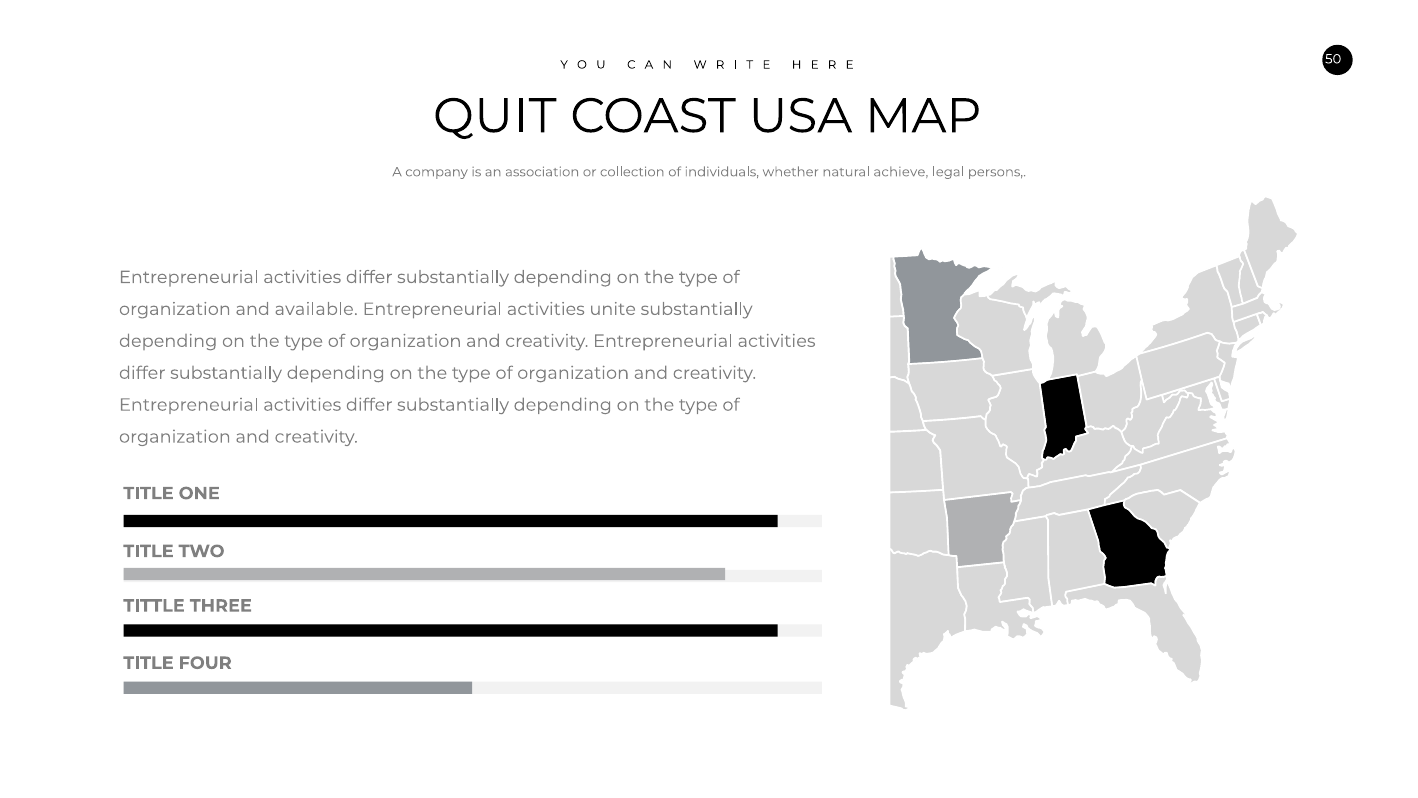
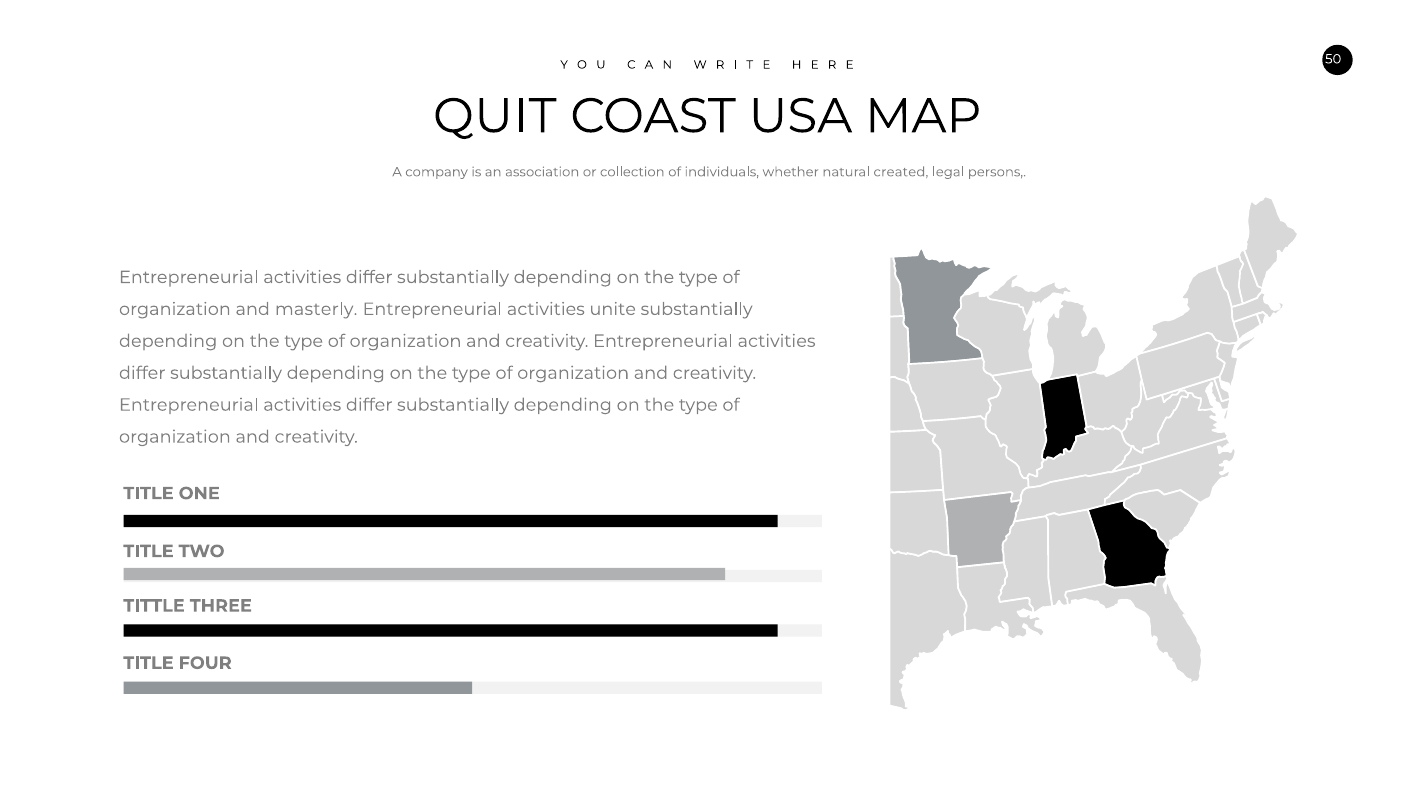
achieve: achieve -> created
available: available -> masterly
